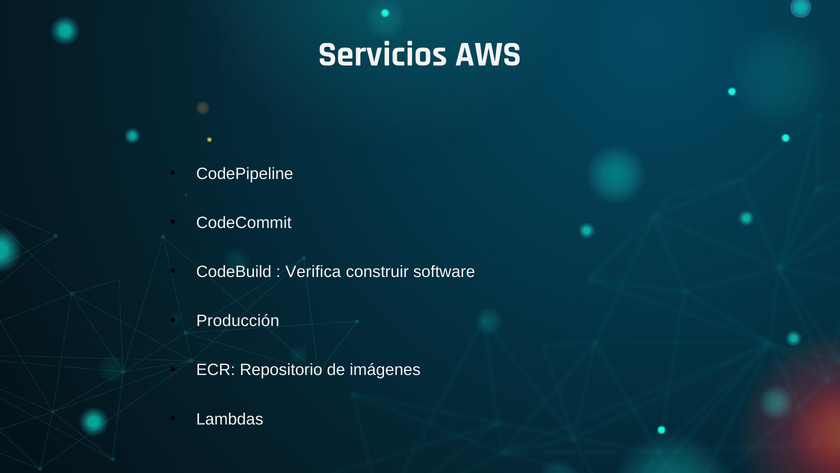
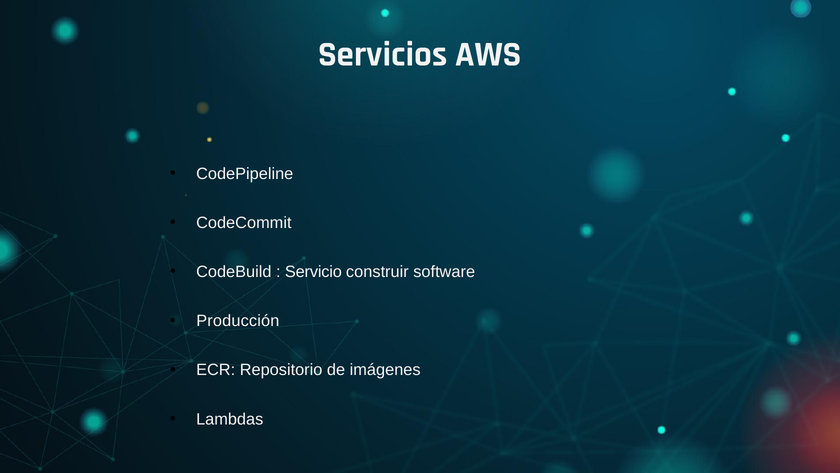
Verifica: Verifica -> Servicio
